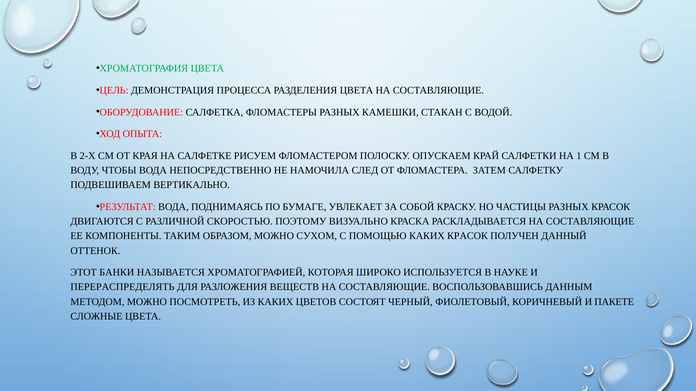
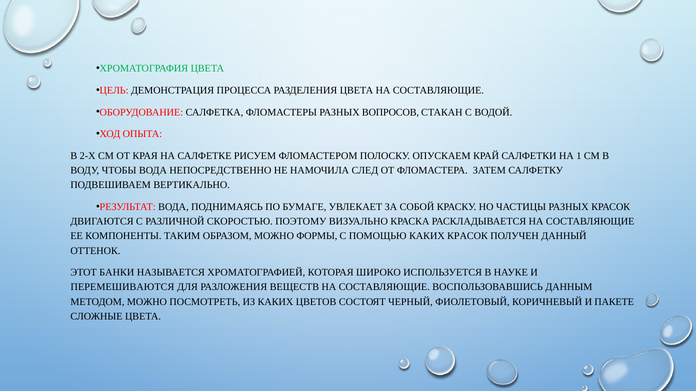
КАМЕШКИ: КАМЕШКИ -> ВОПРОСОВ
СУХОМ: СУХОМ -> ФОРМЫ
ПЕРЕРАСПРЕДЕЛЯТЬ: ПЕРЕРАСПРЕДЕЛЯТЬ -> ПЕРЕМЕШИВАЮТСЯ
